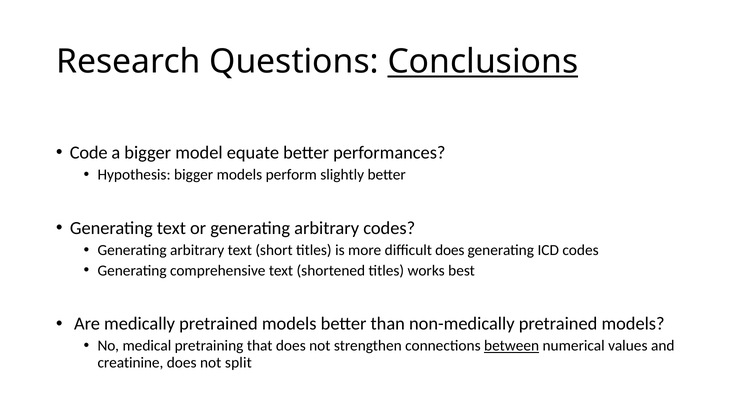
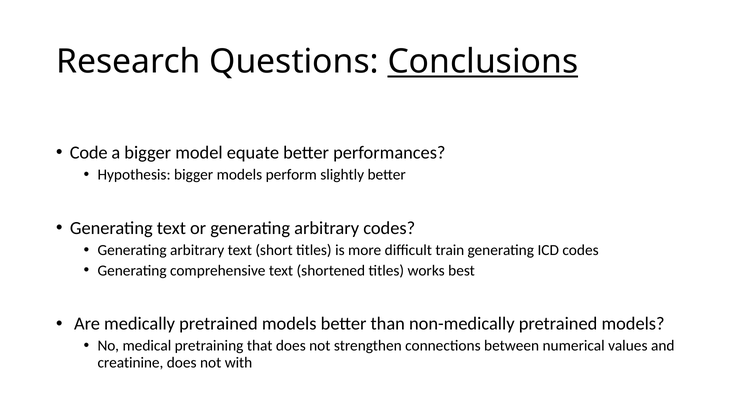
difficult does: does -> train
between underline: present -> none
split: split -> with
